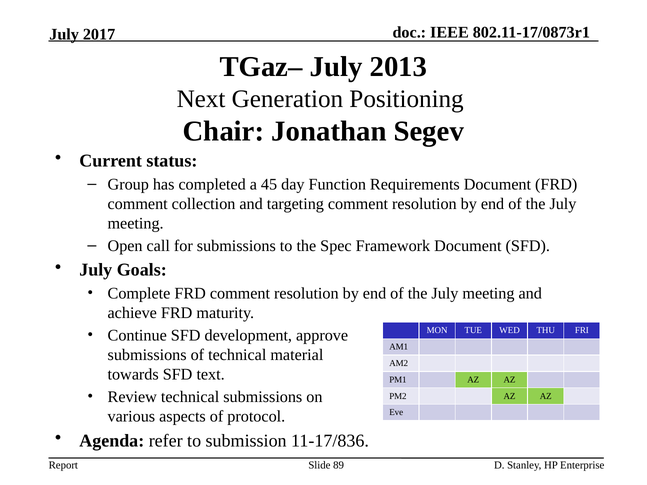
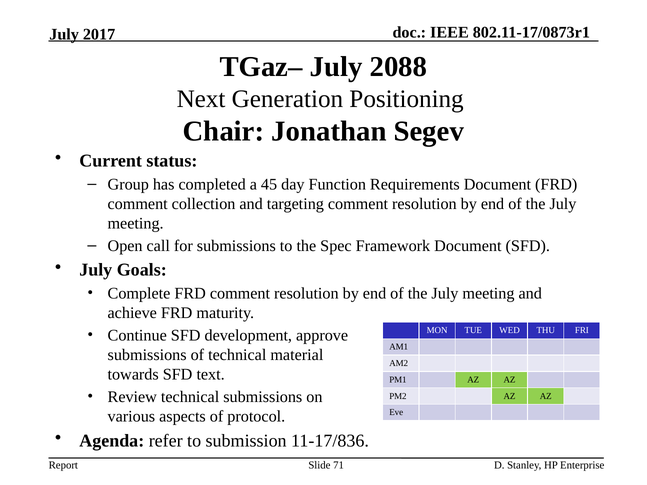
2013: 2013 -> 2088
89: 89 -> 71
